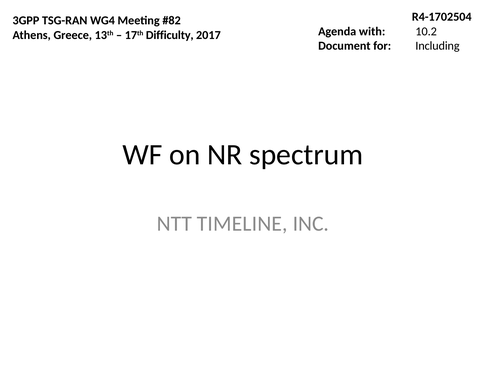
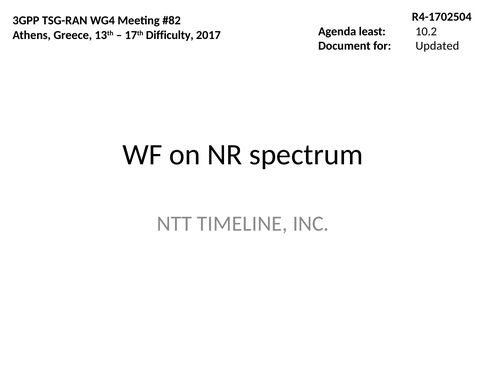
with: with -> least
Including: Including -> Updated
